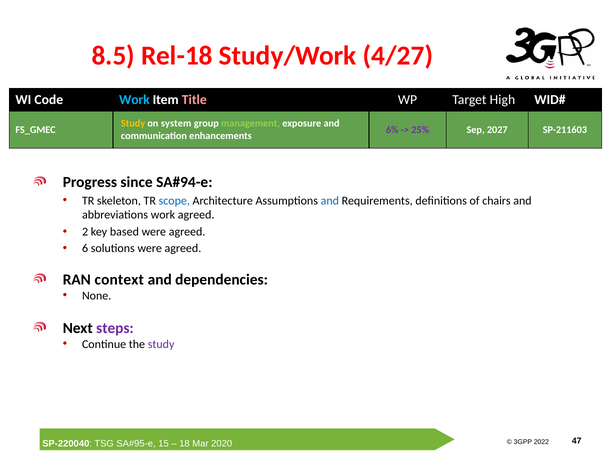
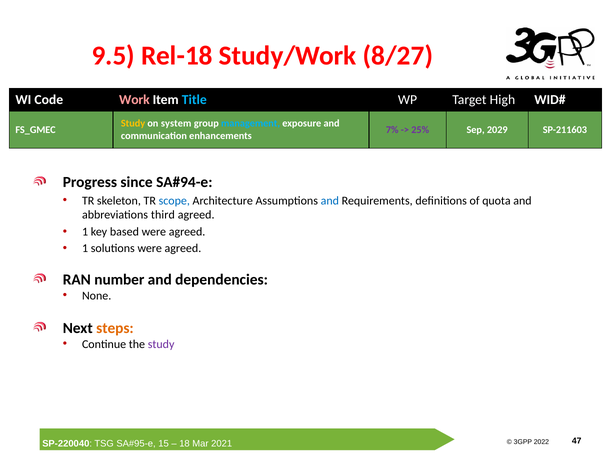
8.5: 8.5 -> 9.5
4/27: 4/27 -> 8/27
Work at (134, 100) colour: light blue -> pink
Title colour: pink -> light blue
management colour: light green -> light blue
6%: 6% -> 7%
2027: 2027 -> 2029
chairs: chairs -> quota
abbreviations work: work -> third
2 at (85, 232): 2 -> 1
6 at (85, 249): 6 -> 1
context: context -> number
steps colour: purple -> orange
2020: 2020 -> 2021
